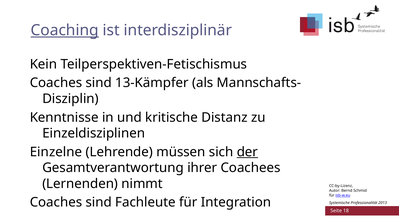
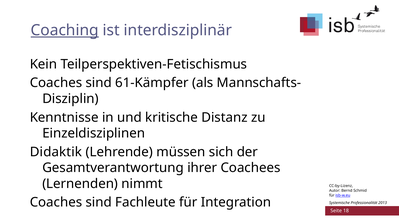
13-Kämpfer: 13-Kämpfer -> 61-Kämpfer
Einzelne: Einzelne -> Didaktik
der underline: present -> none
